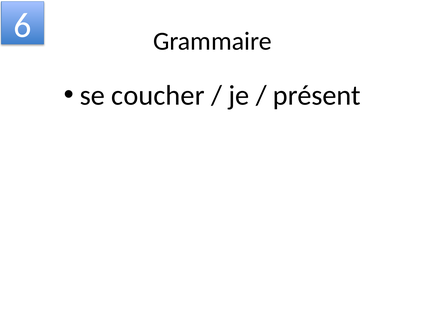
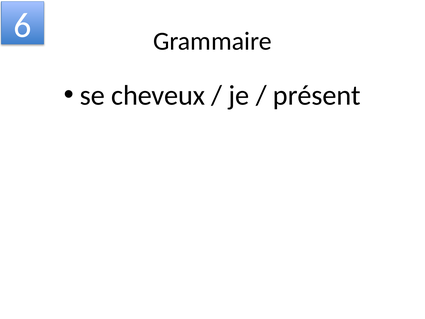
coucher: coucher -> cheveux
